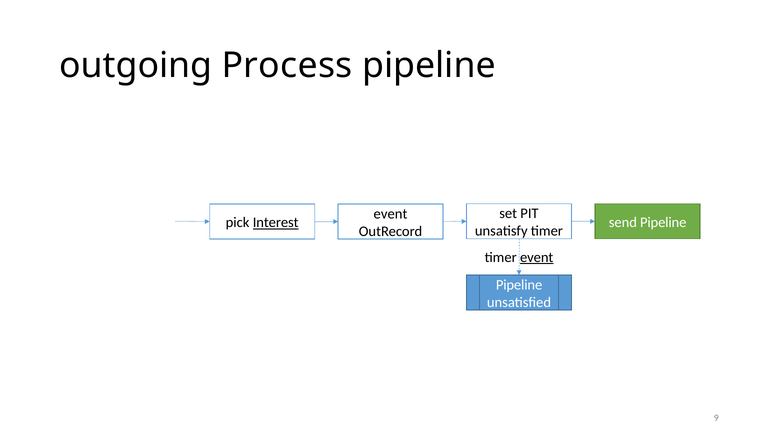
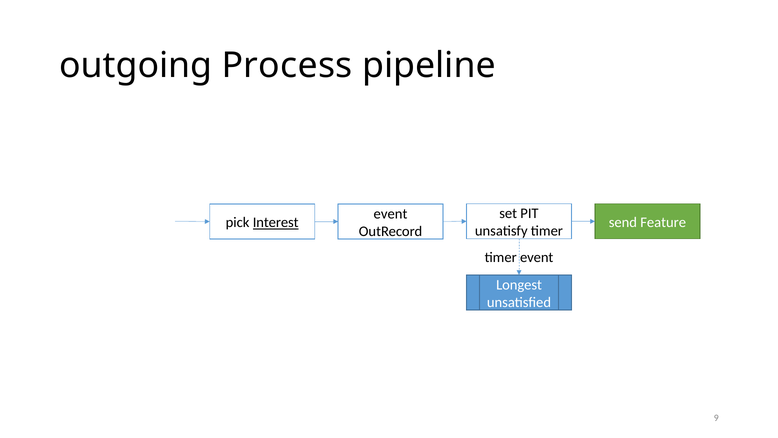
send Pipeline: Pipeline -> Feature
event at (537, 257) underline: present -> none
Pipeline at (519, 285): Pipeline -> Longest
